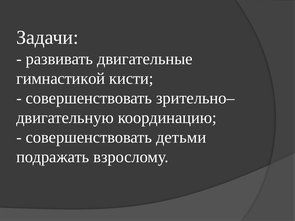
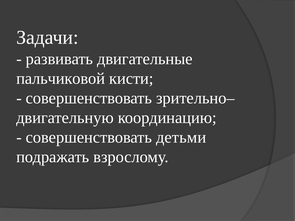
гимнастикой: гимнастикой -> пальчиковой
